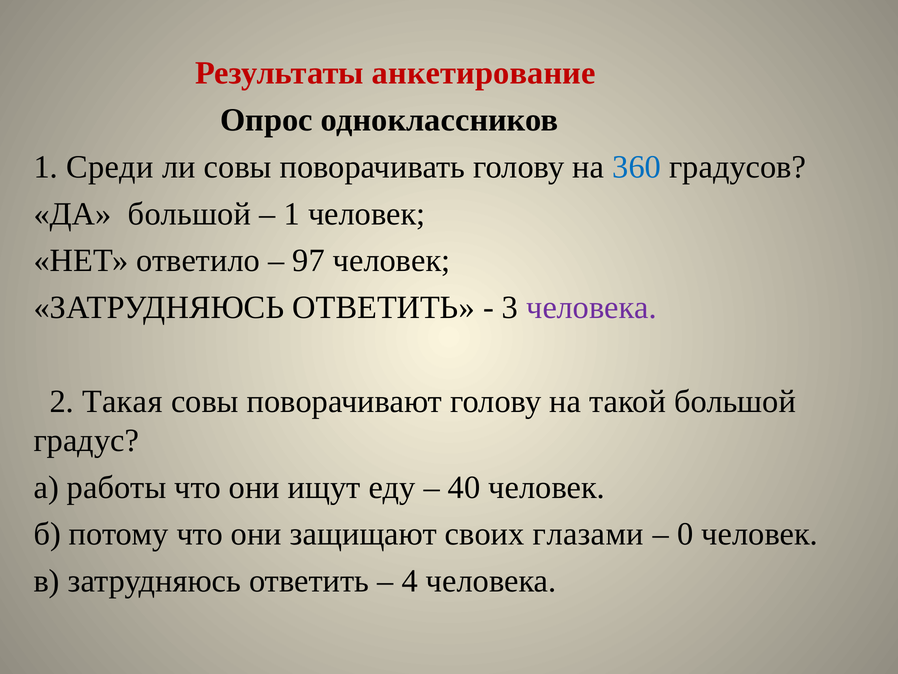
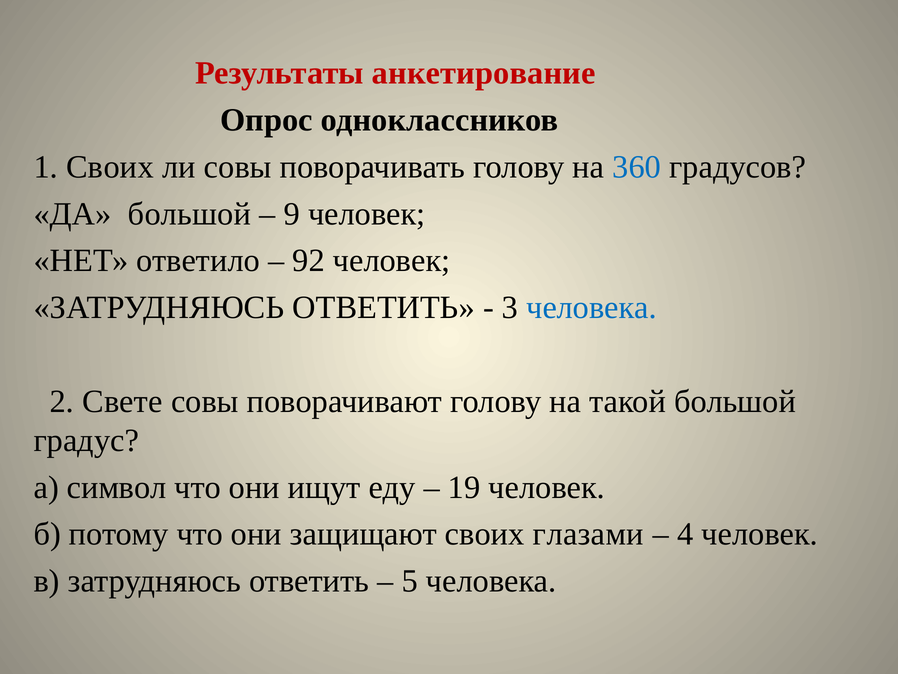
1 Среди: Среди -> Своих
1 at (292, 214): 1 -> 9
97: 97 -> 92
человека at (592, 307) colour: purple -> blue
Такая: Такая -> Свете
работы: работы -> символ
40: 40 -> 19
0: 0 -> 4
4: 4 -> 5
